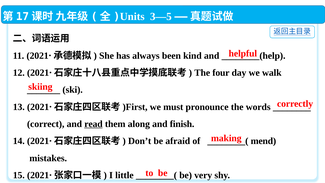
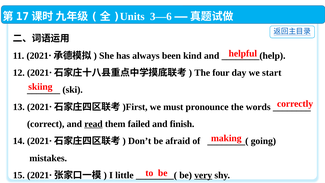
3—5: 3—5 -> 3—6
walk: walk -> start
along: along -> failed
mend: mend -> going
very underline: none -> present
